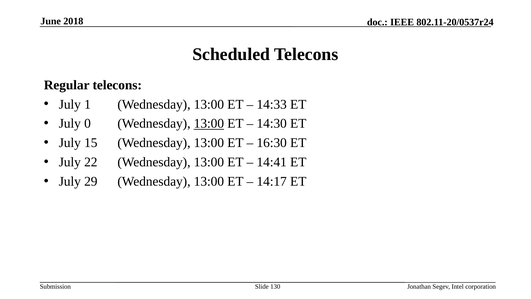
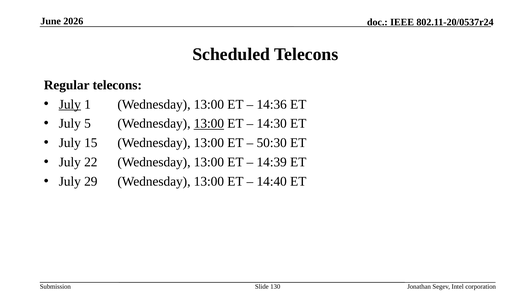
2018: 2018 -> 2026
July at (70, 104) underline: none -> present
14:33: 14:33 -> 14:36
0: 0 -> 5
16:30: 16:30 -> 50:30
14:41: 14:41 -> 14:39
14:17: 14:17 -> 14:40
